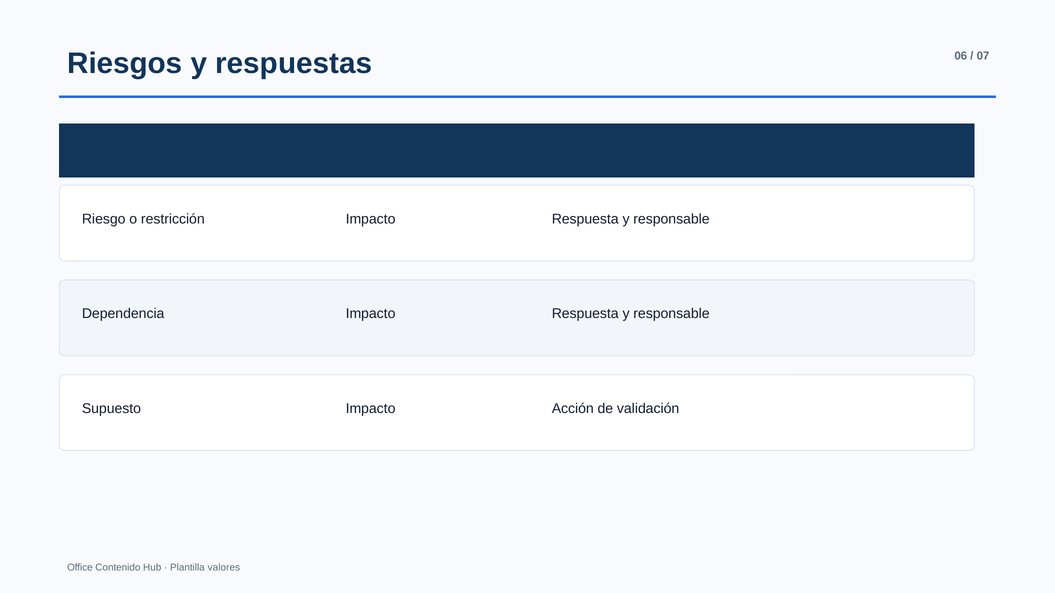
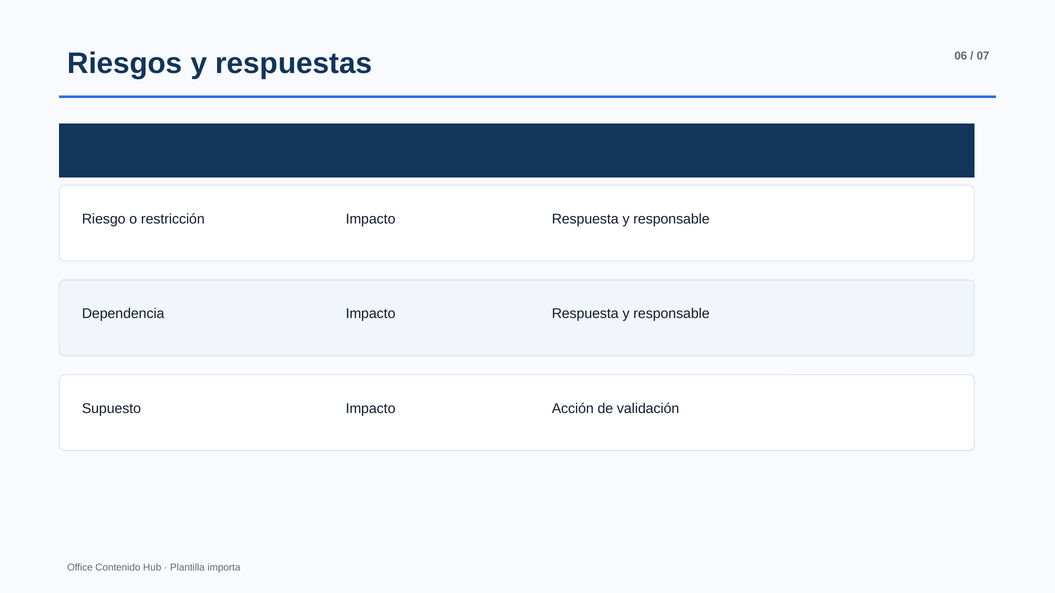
valores: valores -> importa
